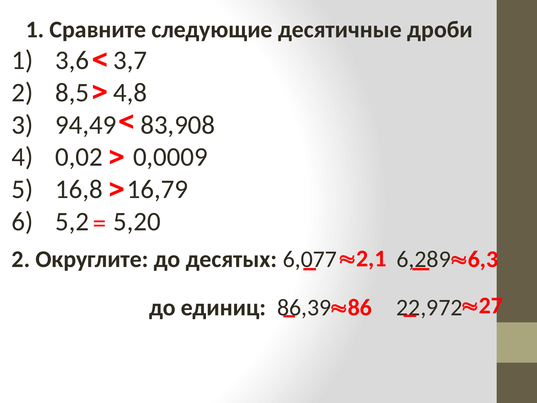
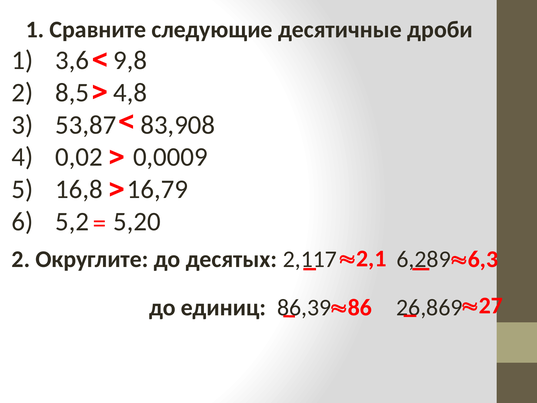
3,7: 3,7 -> 9,8
94,49: 94,49 -> 53,87
6,077: 6,077 -> 2,117
22,972: 22,972 -> 26,869
